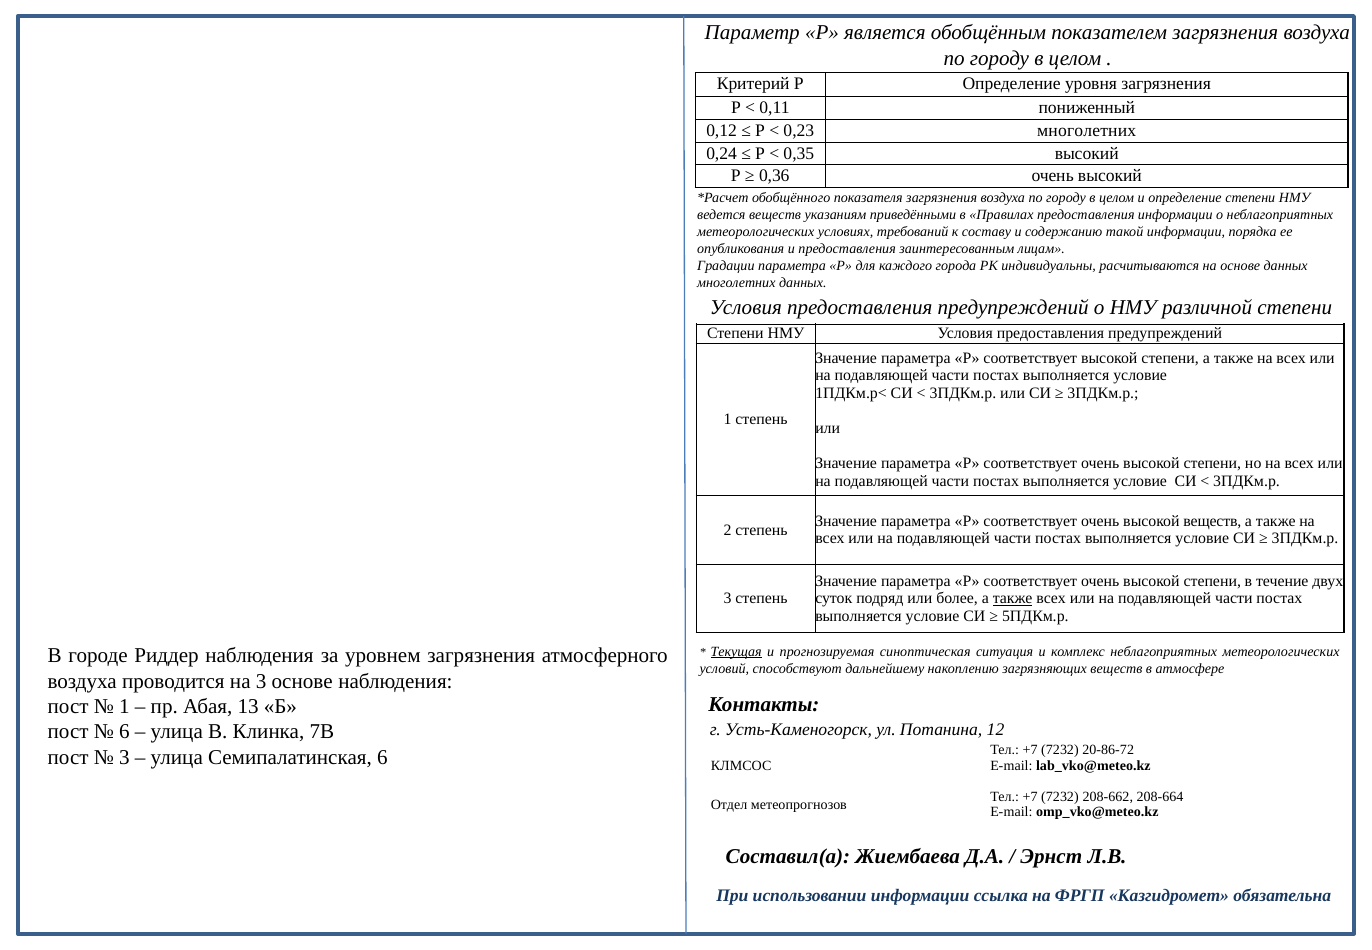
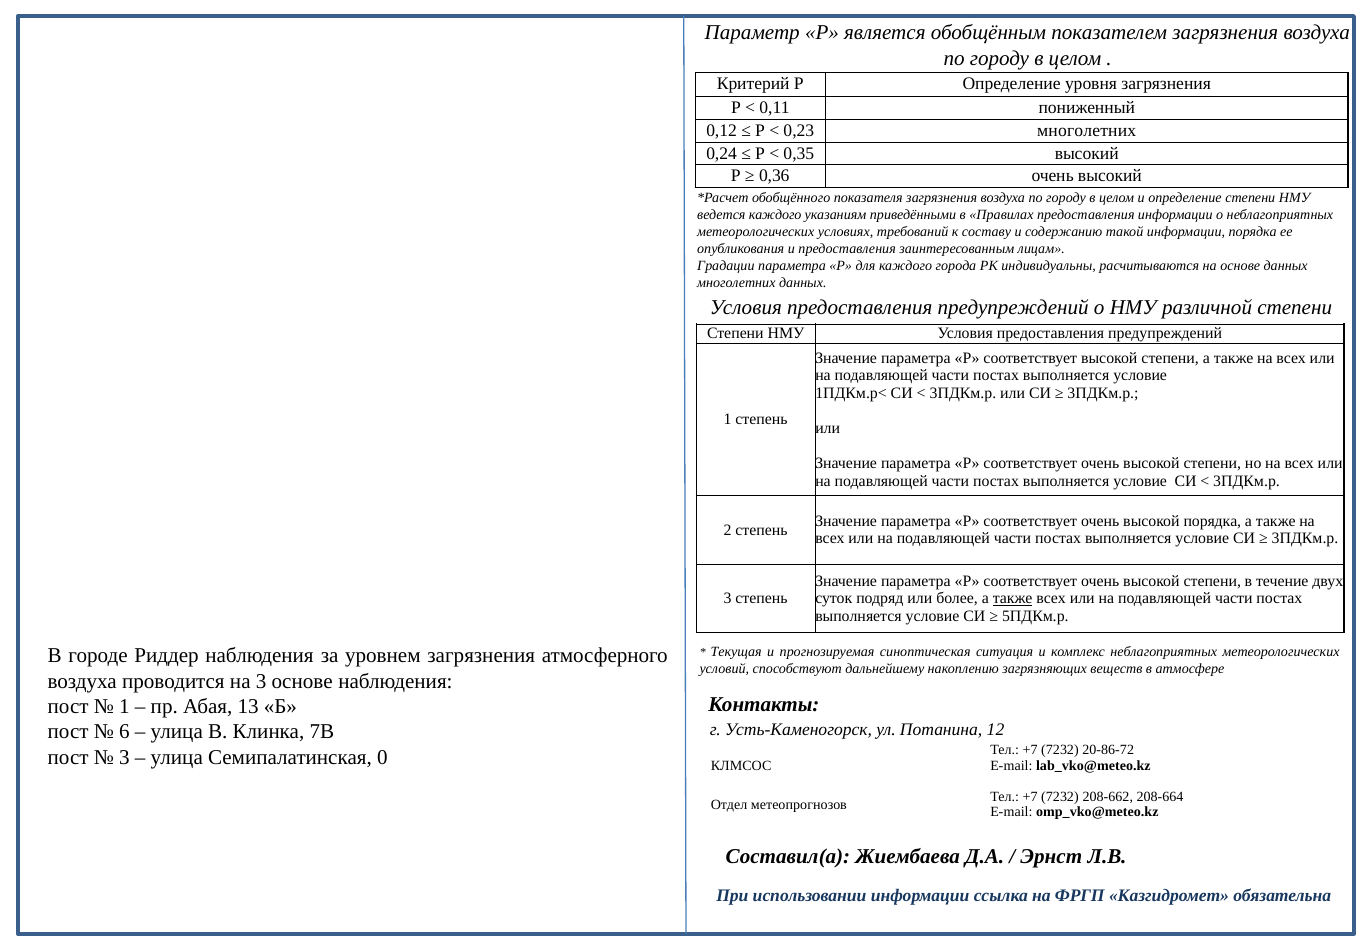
ведется веществ: веществ -> каждого
высокой веществ: веществ -> порядка
Текущая underline: present -> none
Семипалатинская 6: 6 -> 0
